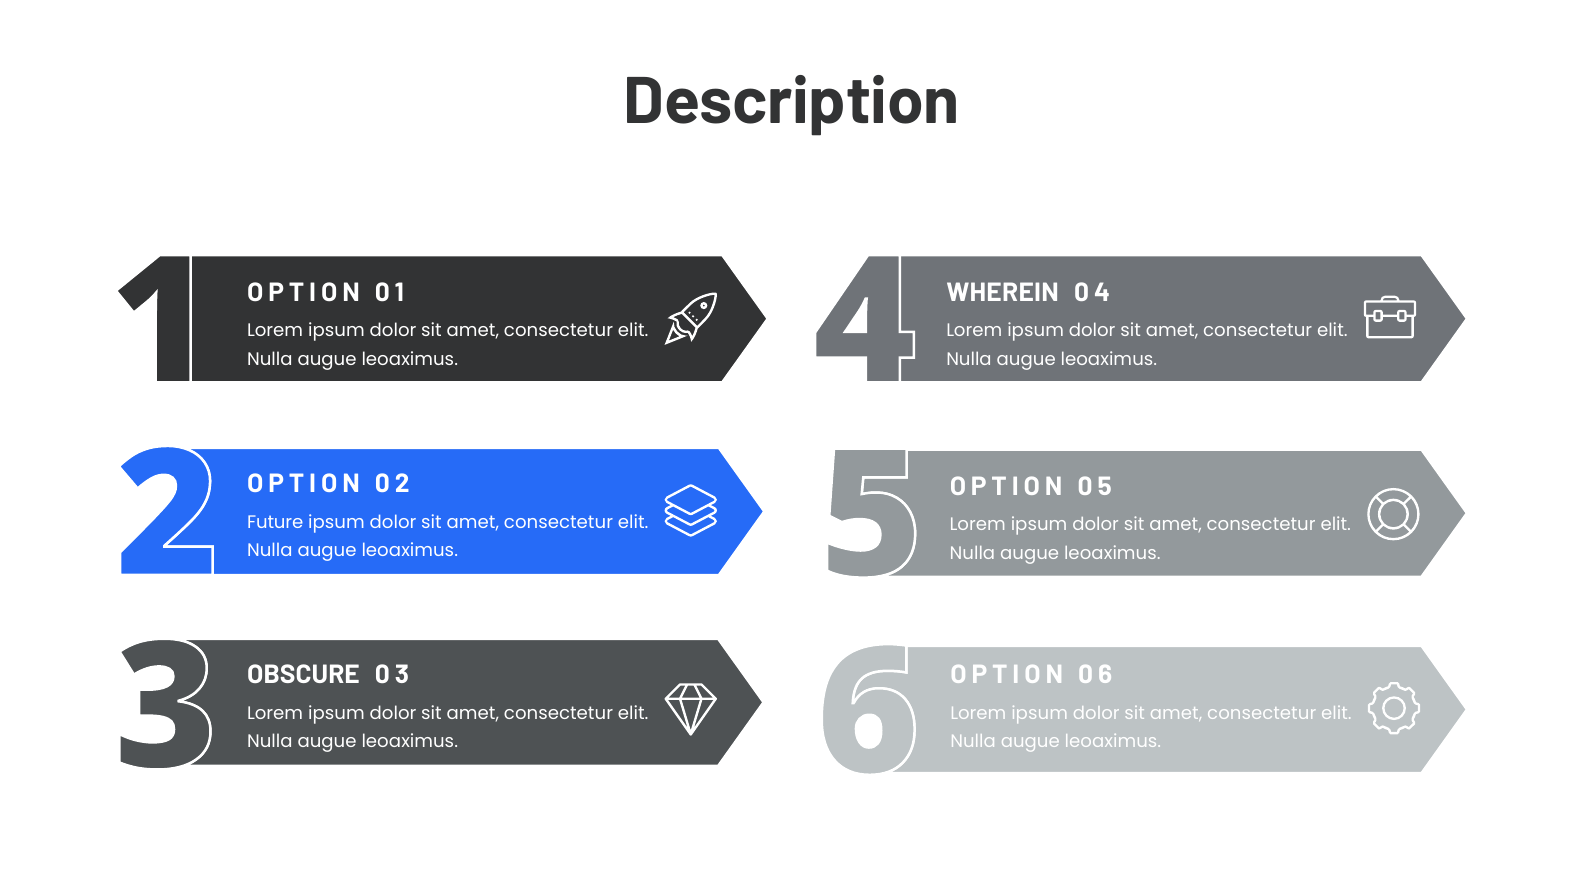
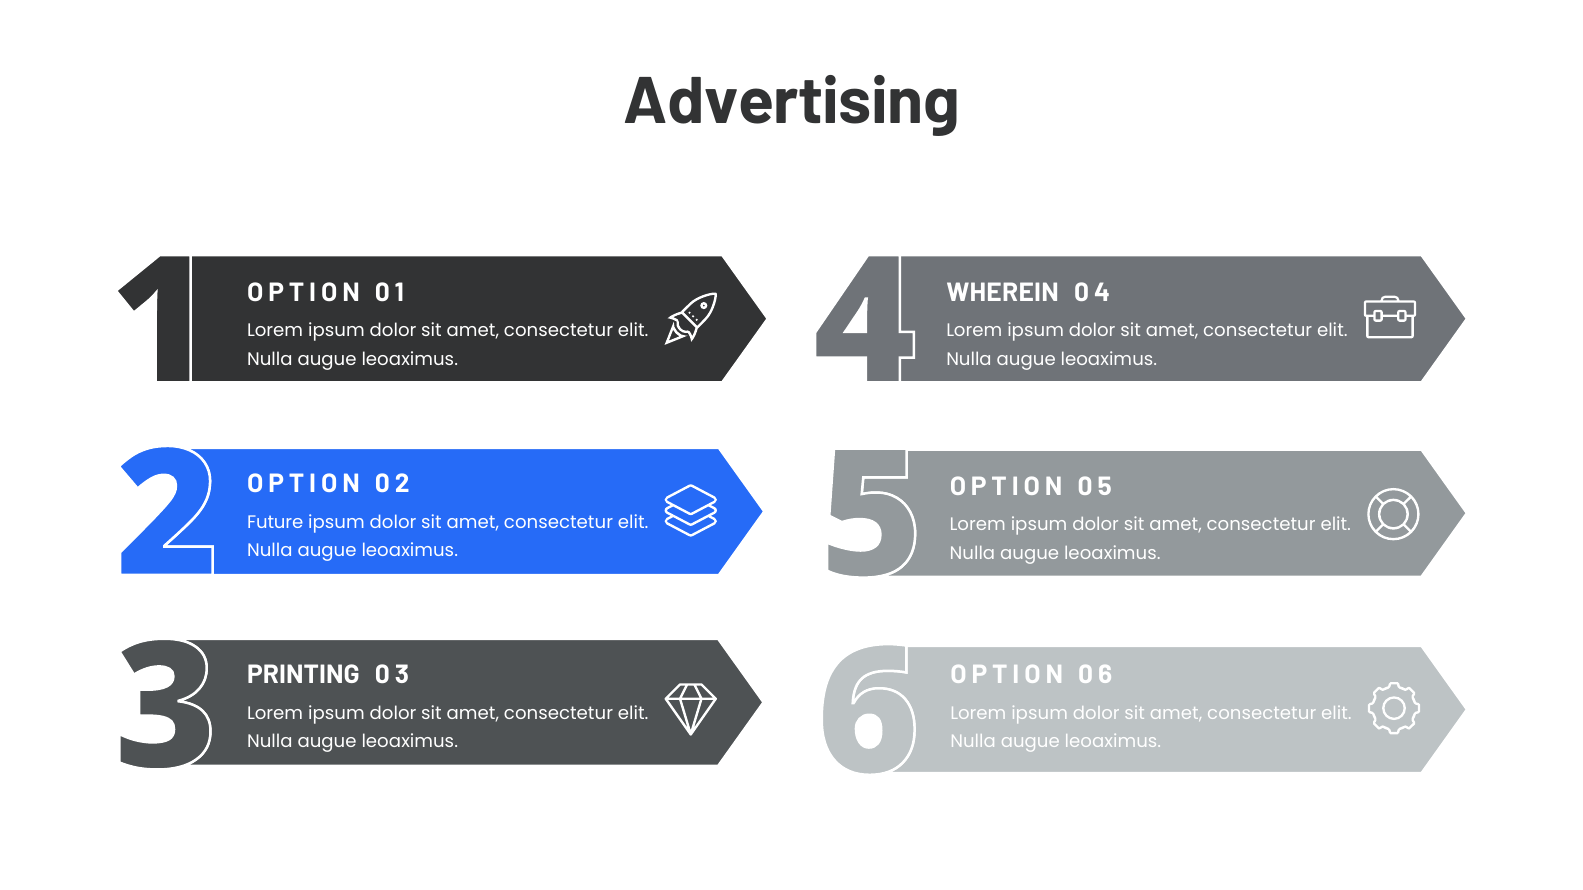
Description: Description -> Advertising
OBSCURE: OBSCURE -> PRINTING
